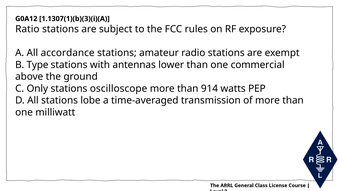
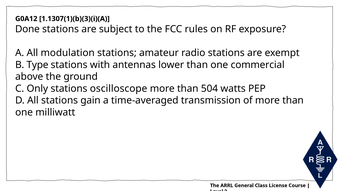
Ratio: Ratio -> Done
accordance: accordance -> modulation
914: 914 -> 504
lobe: lobe -> gain
